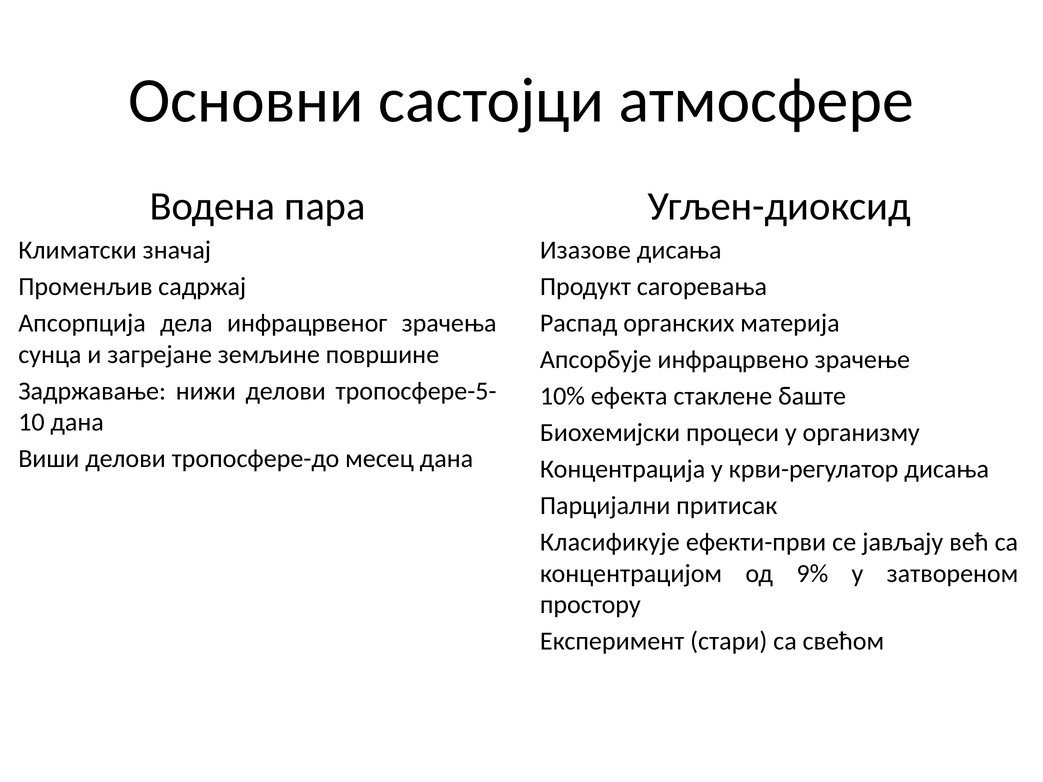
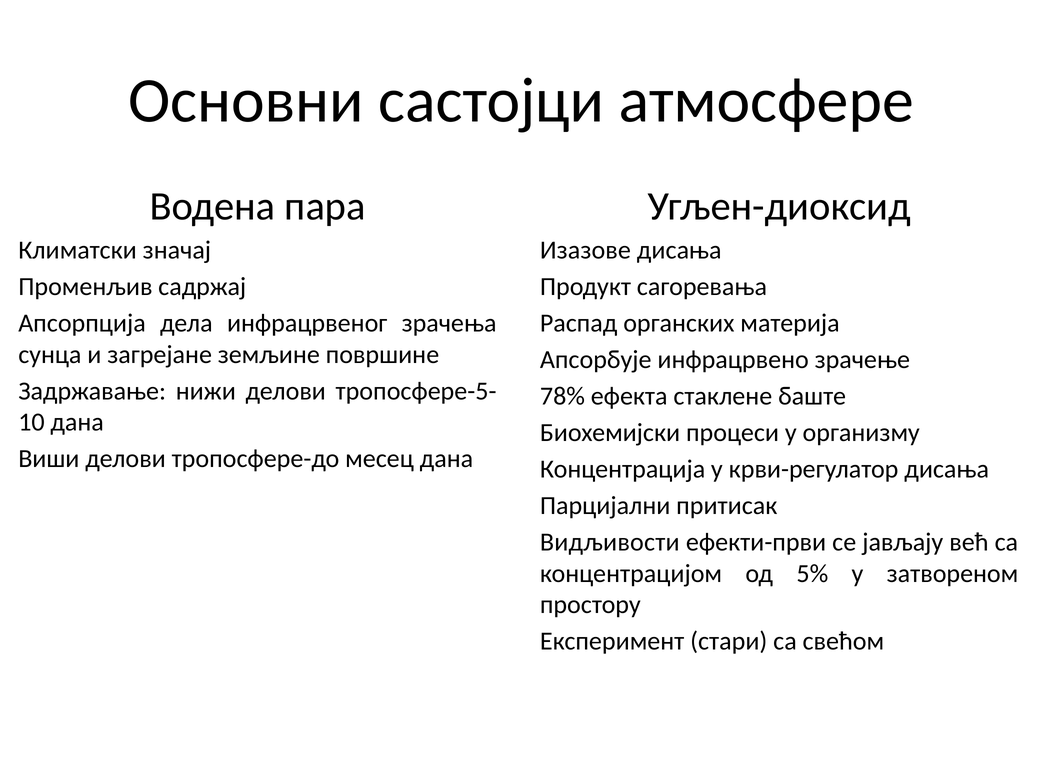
10%: 10% -> 78%
Класификује: Класификује -> Видљивости
9%: 9% -> 5%
